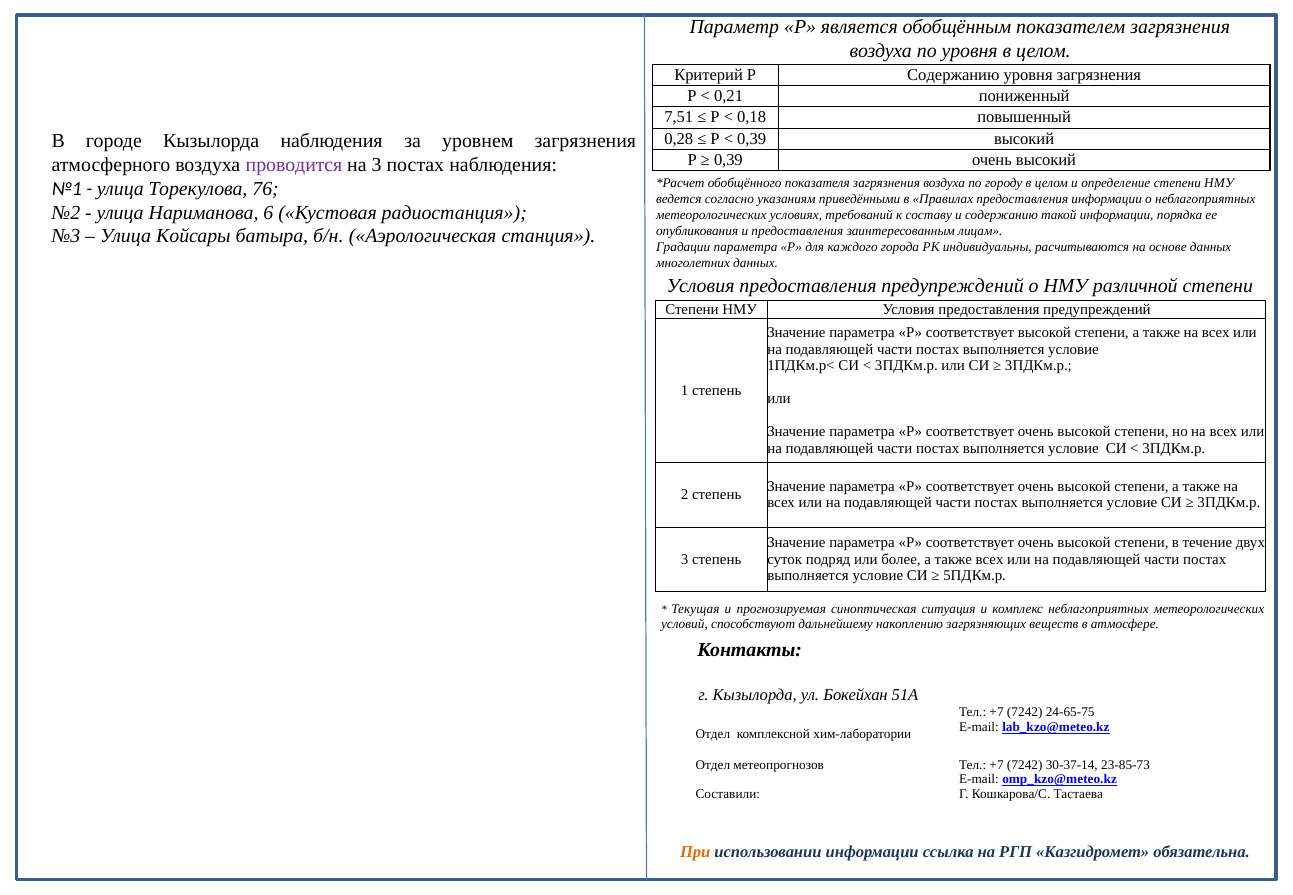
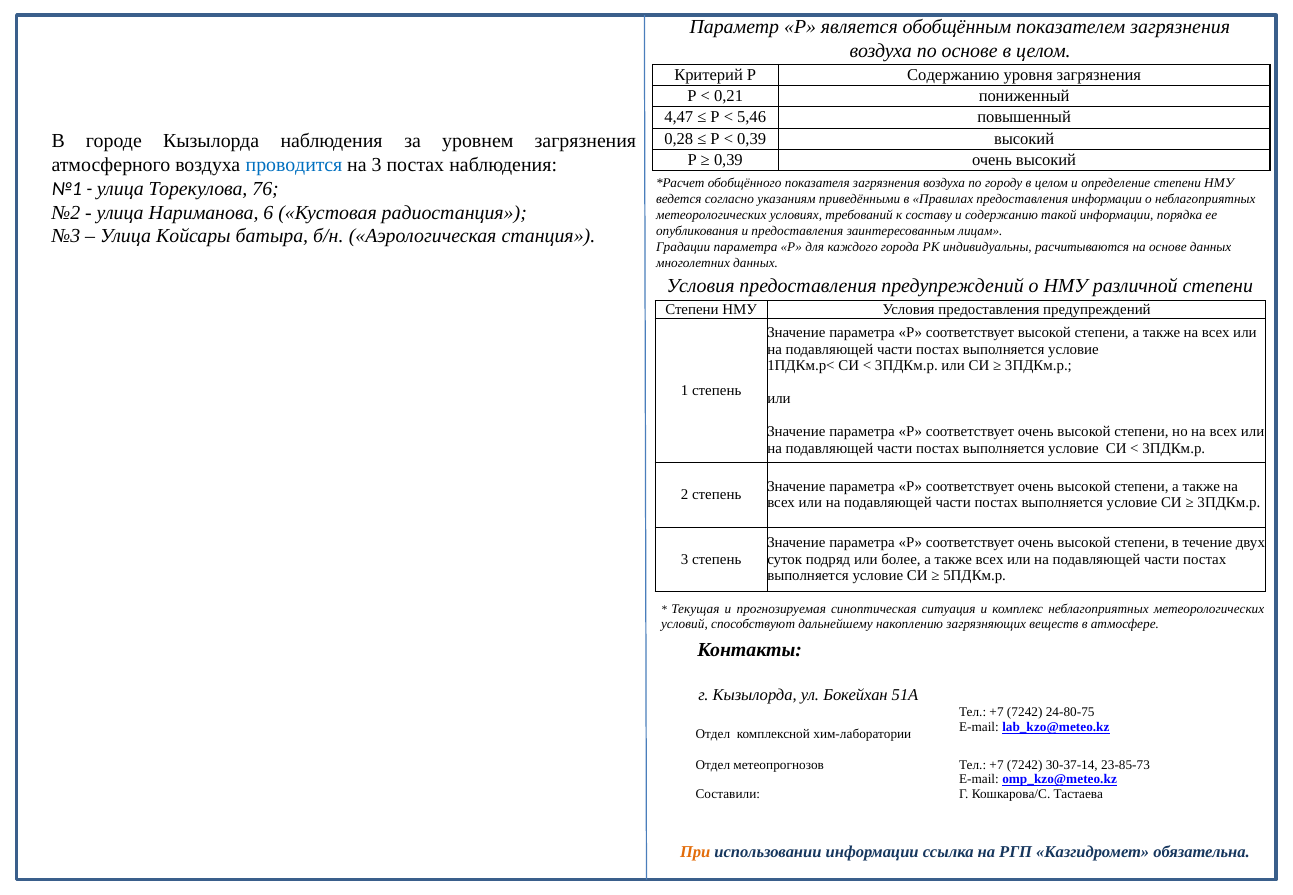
по уровня: уровня -> основе
7,51: 7,51 -> 4,47
0,18: 0,18 -> 5,46
проводится colour: purple -> blue
24-65-75: 24-65-75 -> 24-80-75
